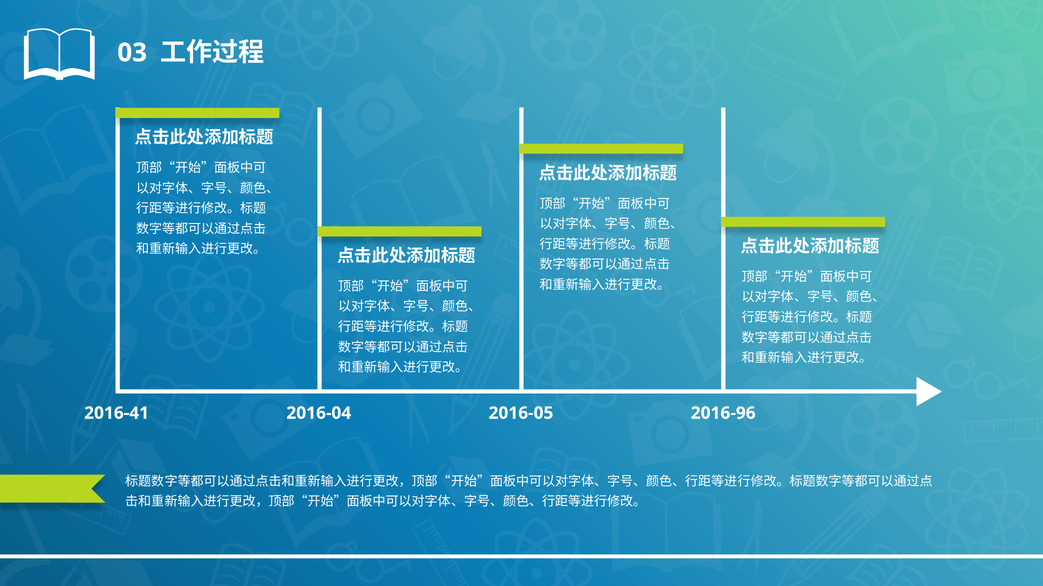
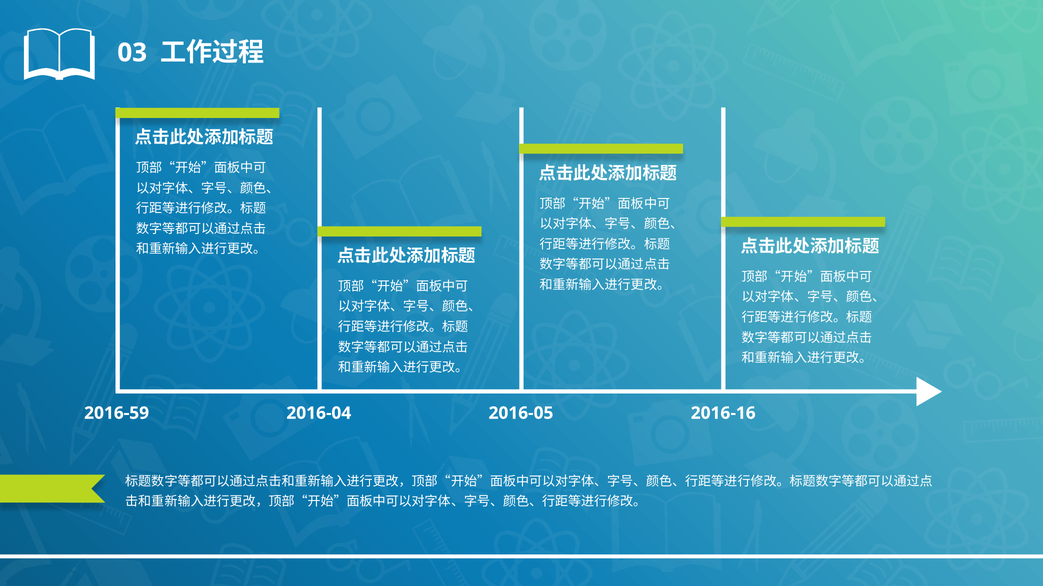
2016-41: 2016-41 -> 2016-59
2016-96: 2016-96 -> 2016-16
